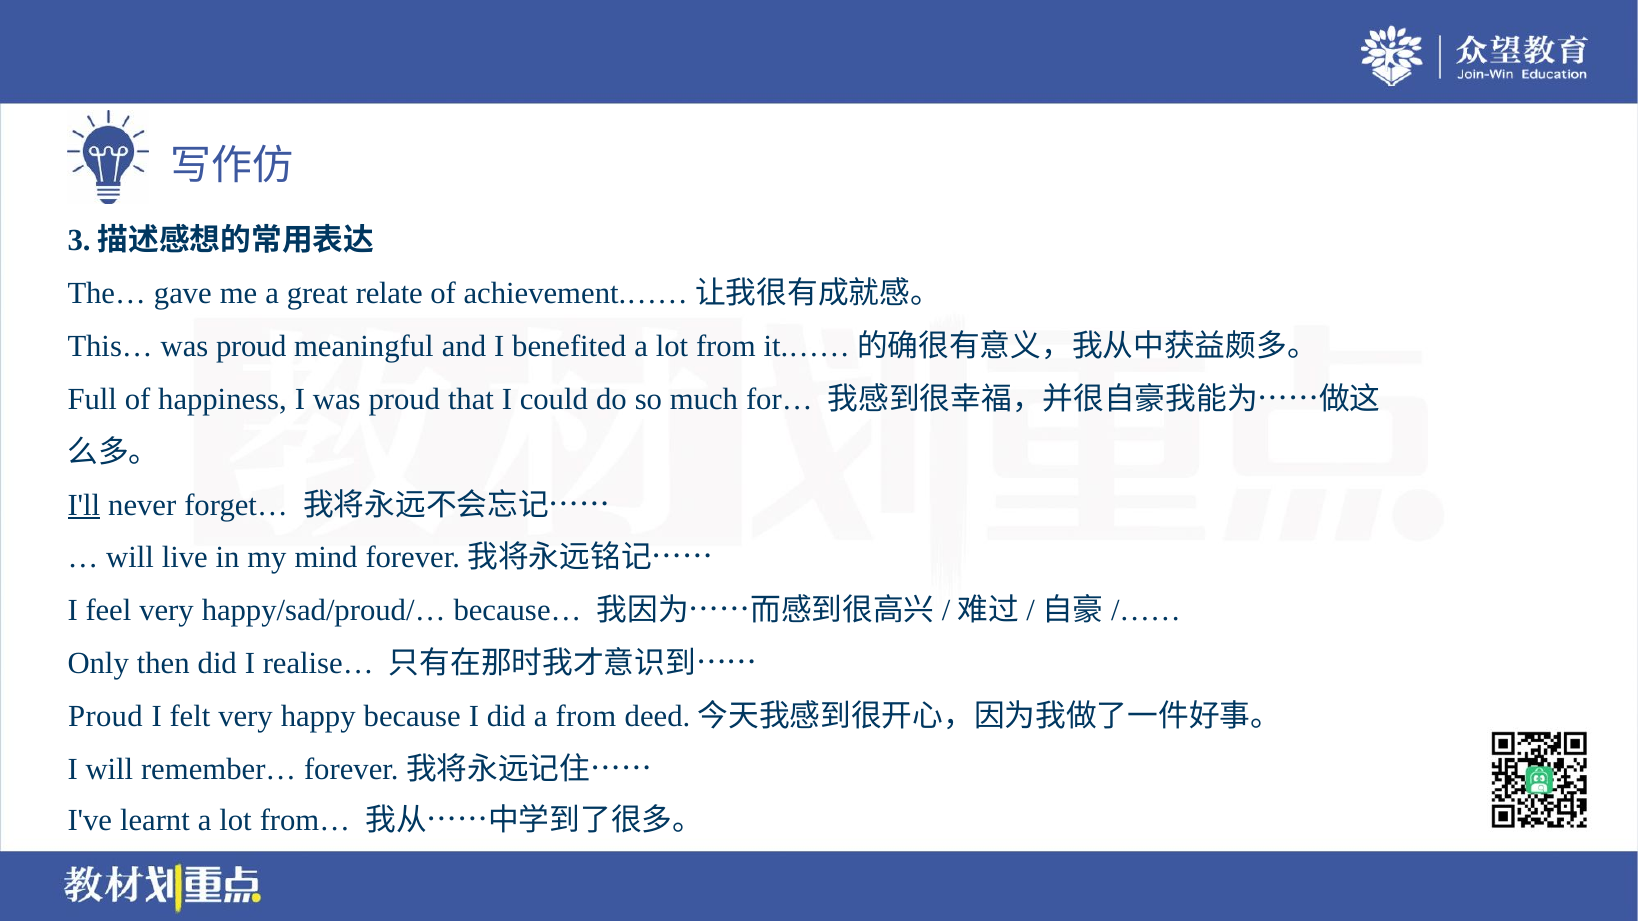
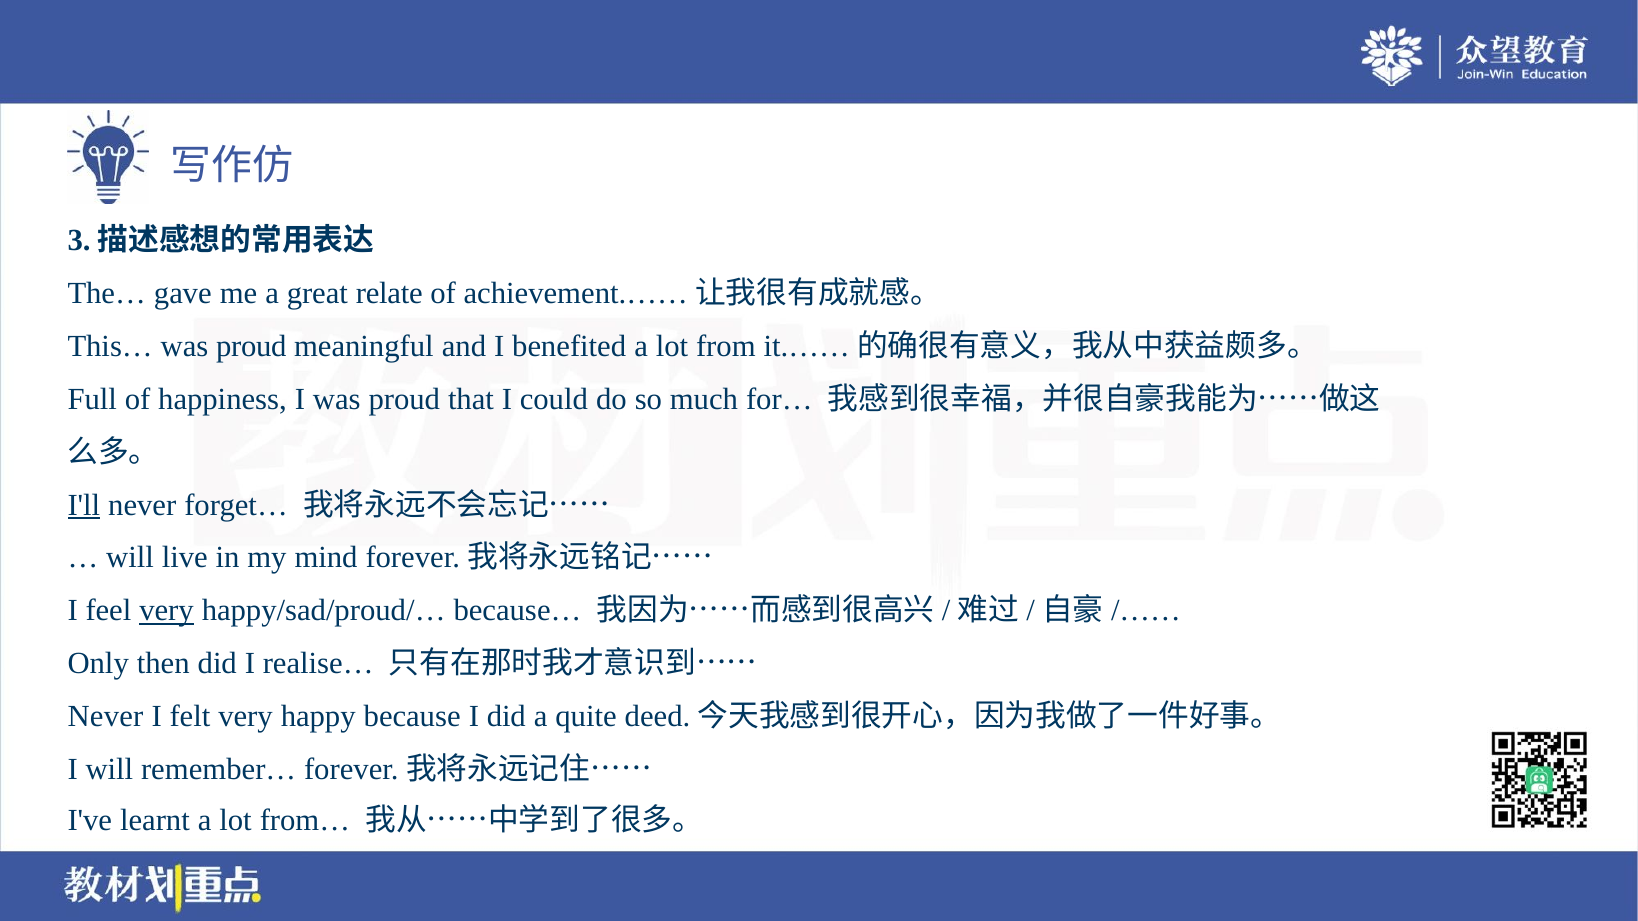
very at (167, 611) underline: none -> present
Proud at (105, 717): Proud -> Never
a from: from -> quite
